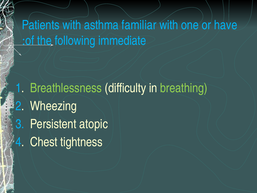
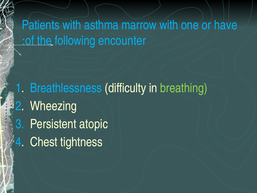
familiar: familiar -> marrow
immediate: immediate -> encounter
Breathlessness colour: light green -> light blue
